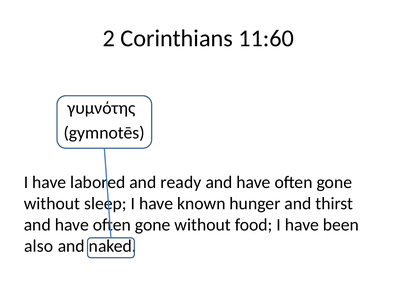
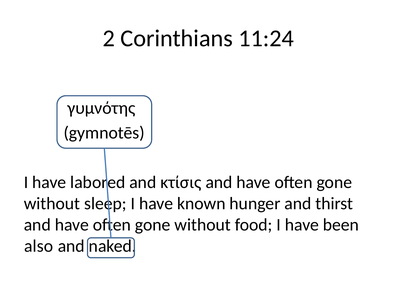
11:60: 11:60 -> 11:24
ready: ready -> κτίσις
